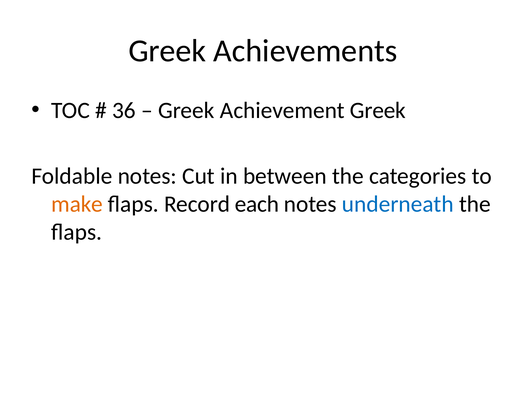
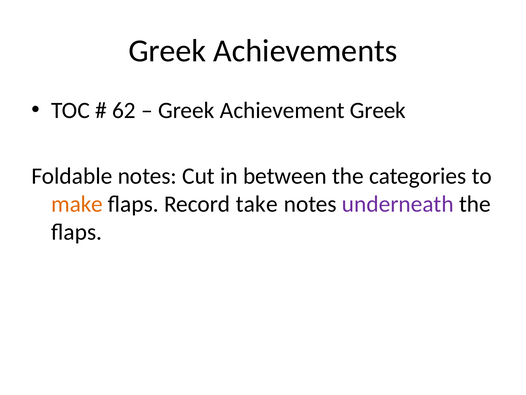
36: 36 -> 62
each: each -> take
underneath colour: blue -> purple
